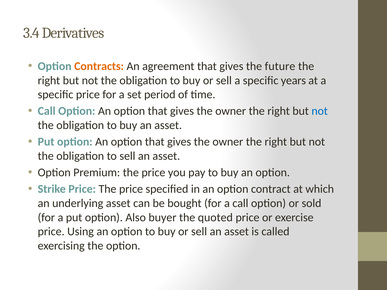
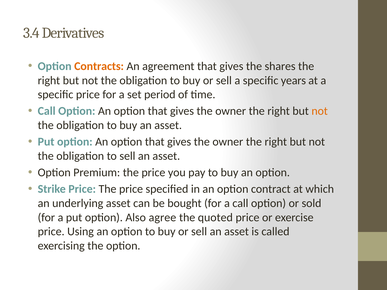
future: future -> shares
not at (320, 111) colour: blue -> orange
buyer: buyer -> agree
